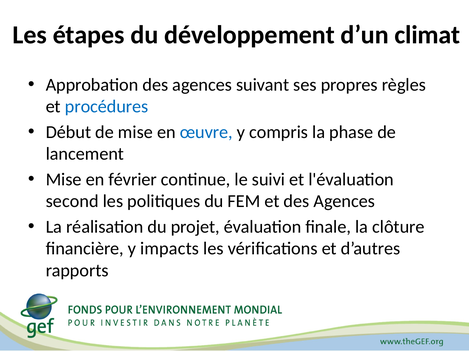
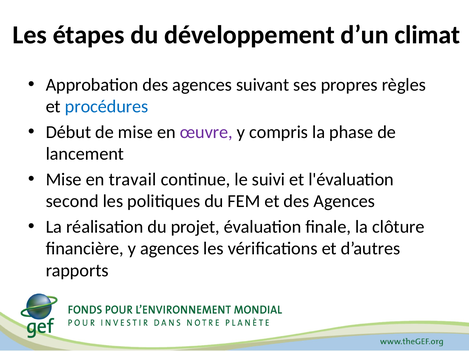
œuvre colour: blue -> purple
février: février -> travail
y impacts: impacts -> agences
